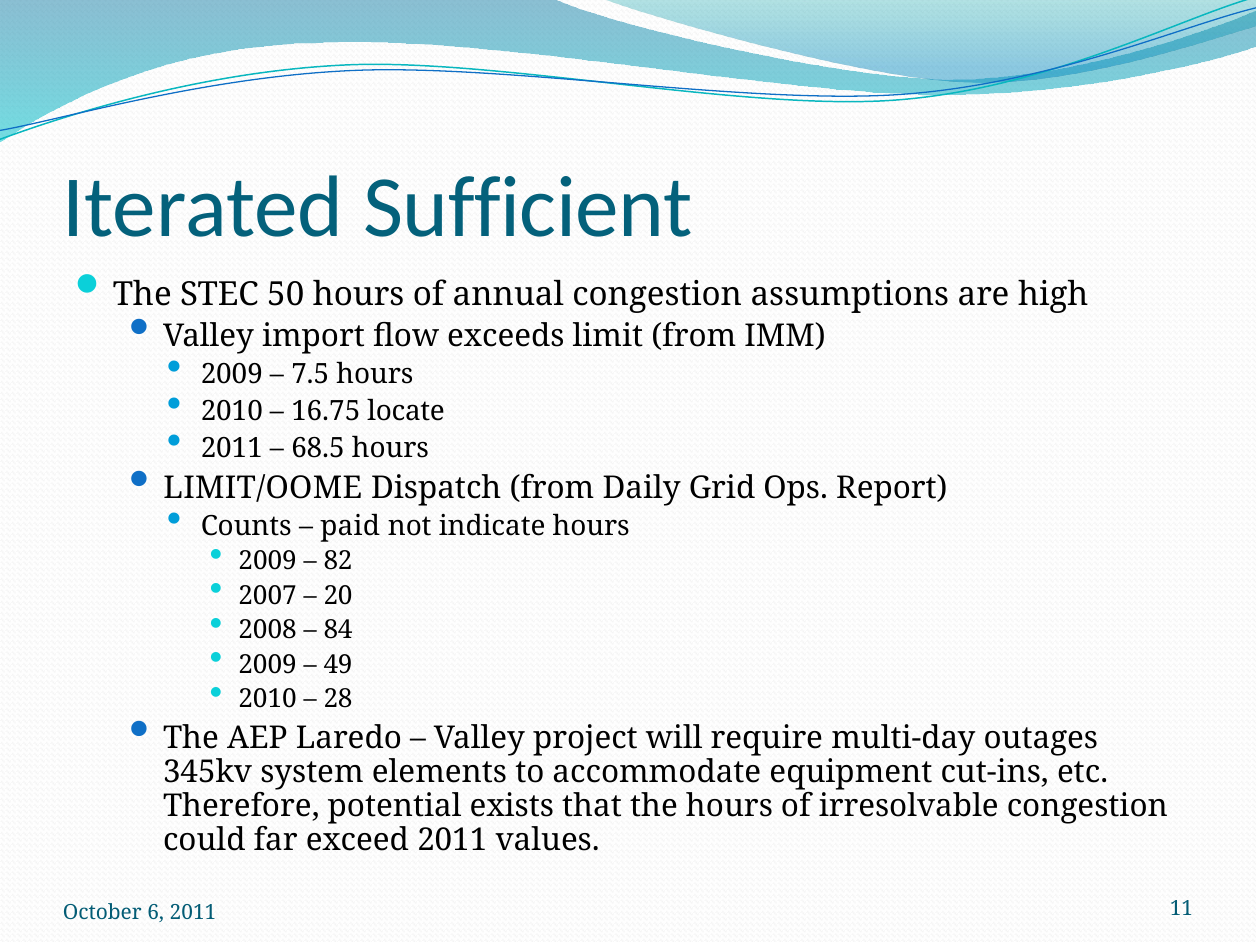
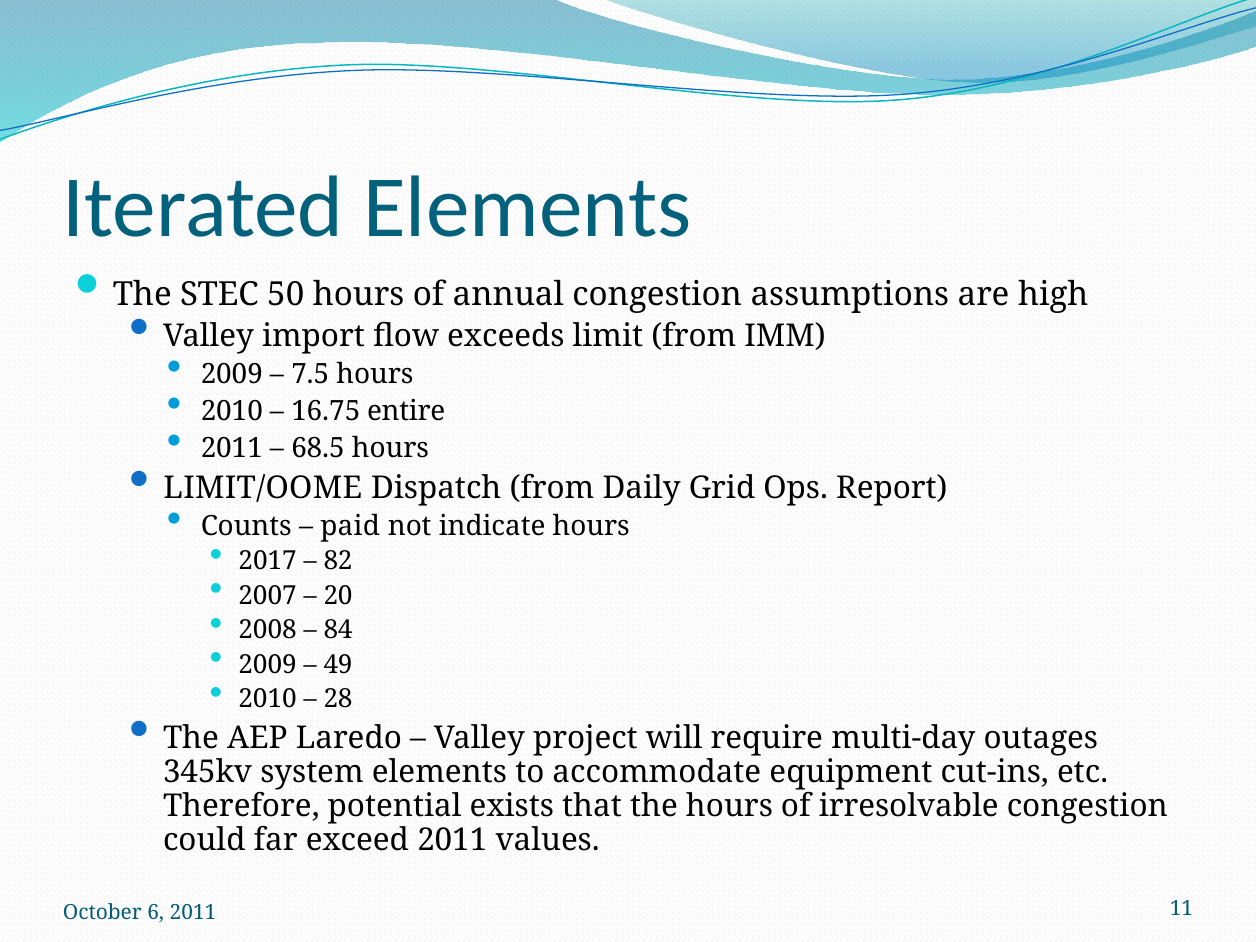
Iterated Sufficient: Sufficient -> Elements
locate: locate -> entire
2009 at (268, 561): 2009 -> 2017
